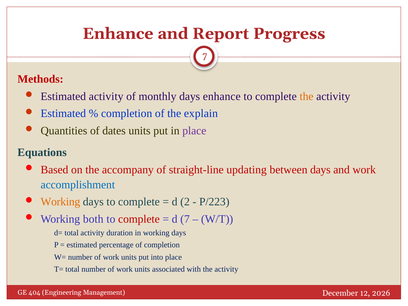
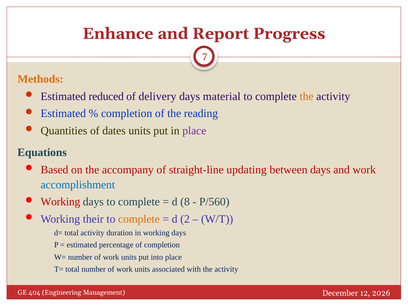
Methods colour: red -> orange
Estimated activity: activity -> reduced
monthly: monthly -> delivery
days enhance: enhance -> material
explain: explain -> reading
Working at (60, 202) colour: orange -> red
2: 2 -> 8
P/223: P/223 -> P/560
both: both -> their
complete at (139, 219) colour: red -> orange
d 7: 7 -> 2
